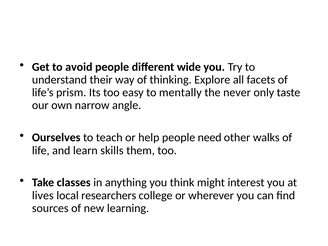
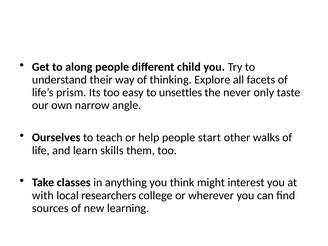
avoid: avoid -> along
wide: wide -> child
mentally: mentally -> unsettles
need: need -> start
lives: lives -> with
